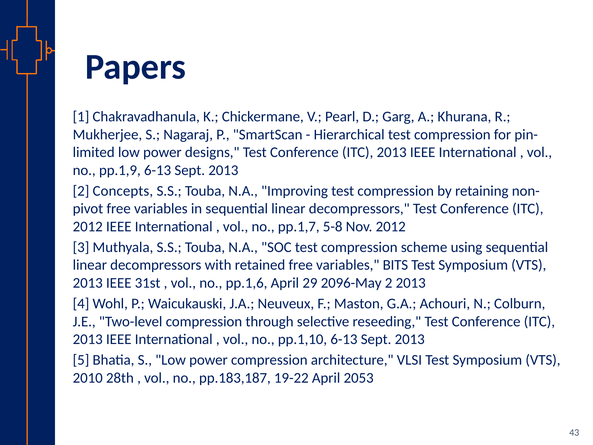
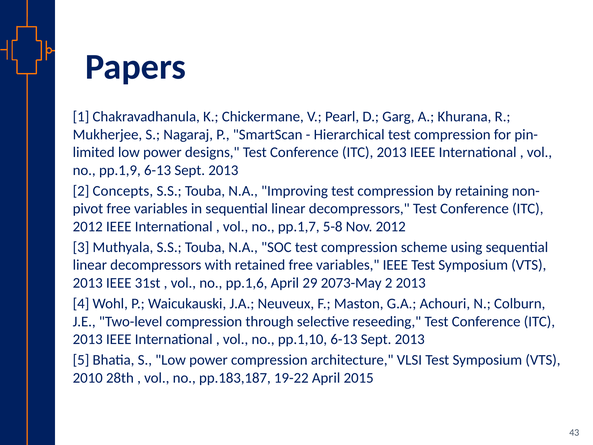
variables BITS: BITS -> IEEE
2096-May: 2096-May -> 2073-May
2053: 2053 -> 2015
